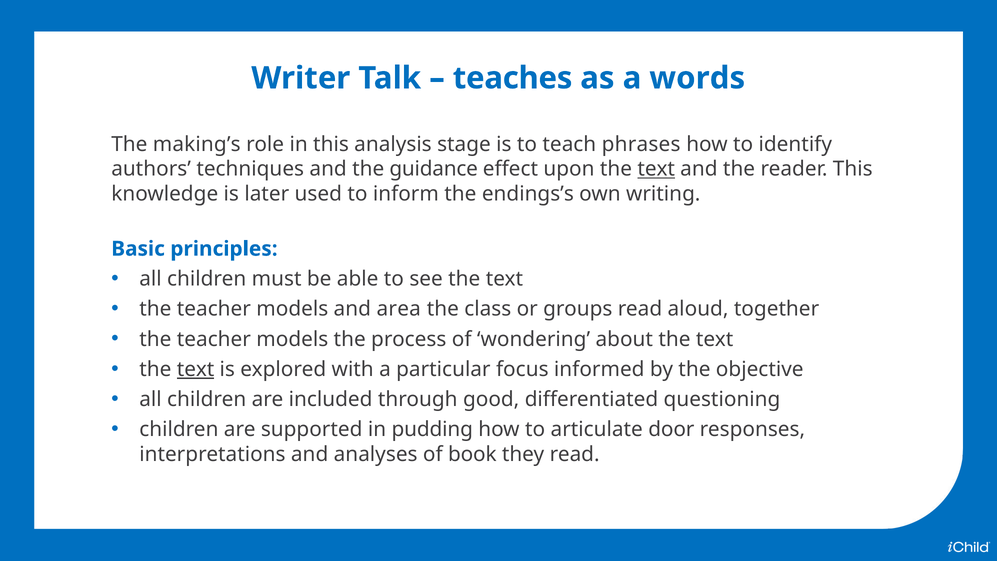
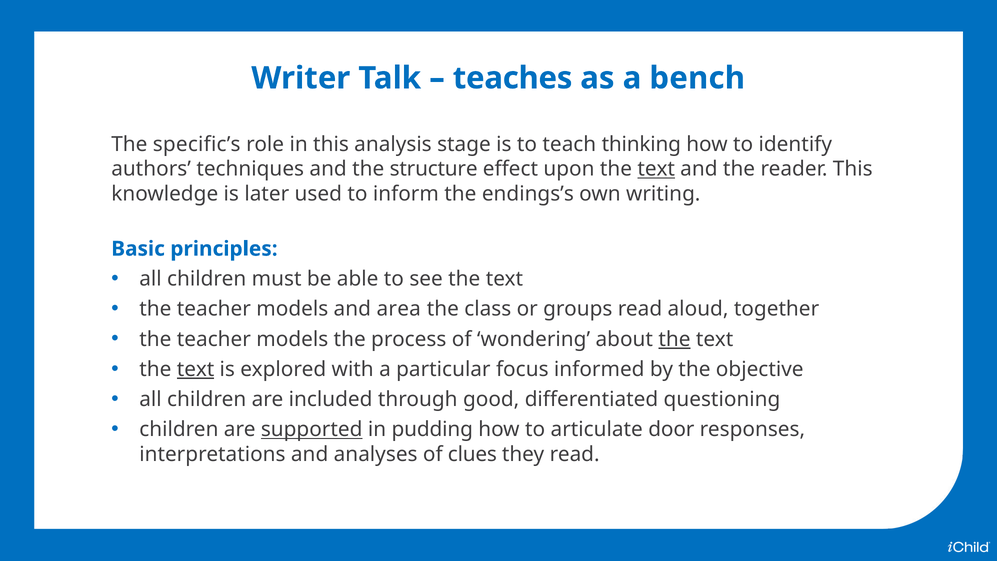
words: words -> bench
making’s: making’s -> specific’s
phrases: phrases -> thinking
guidance: guidance -> structure
the at (674, 339) underline: none -> present
supported underline: none -> present
book: book -> clues
